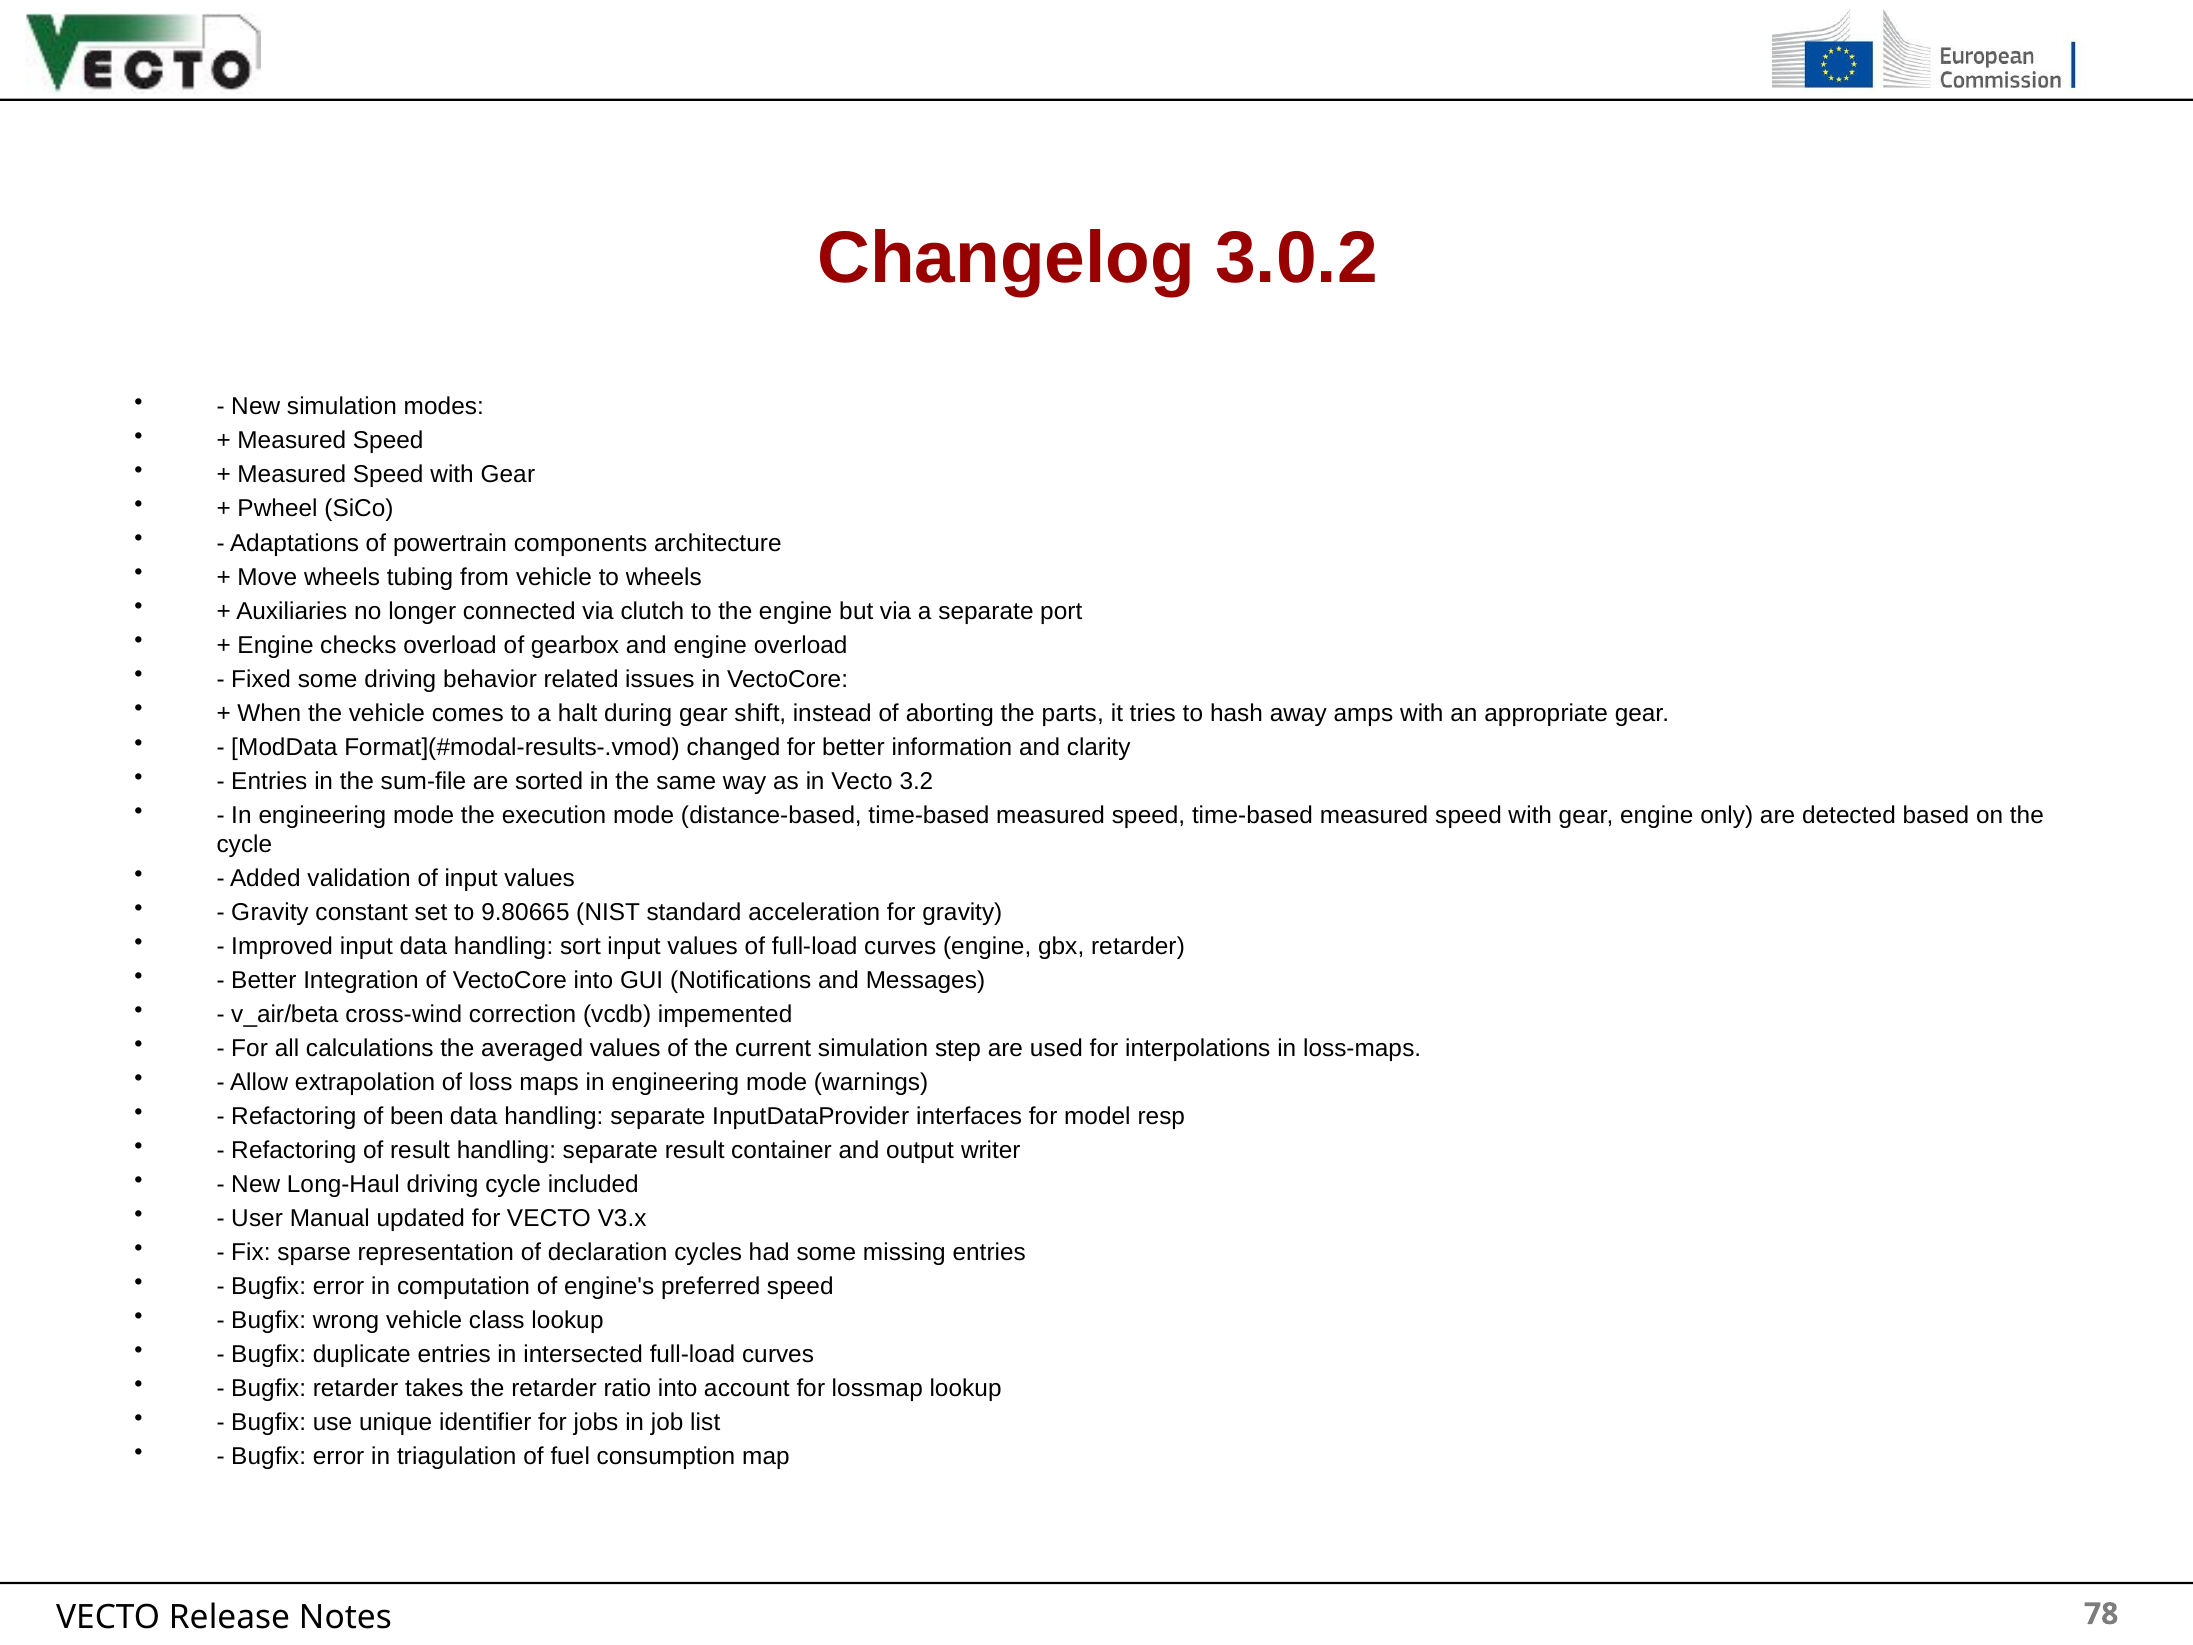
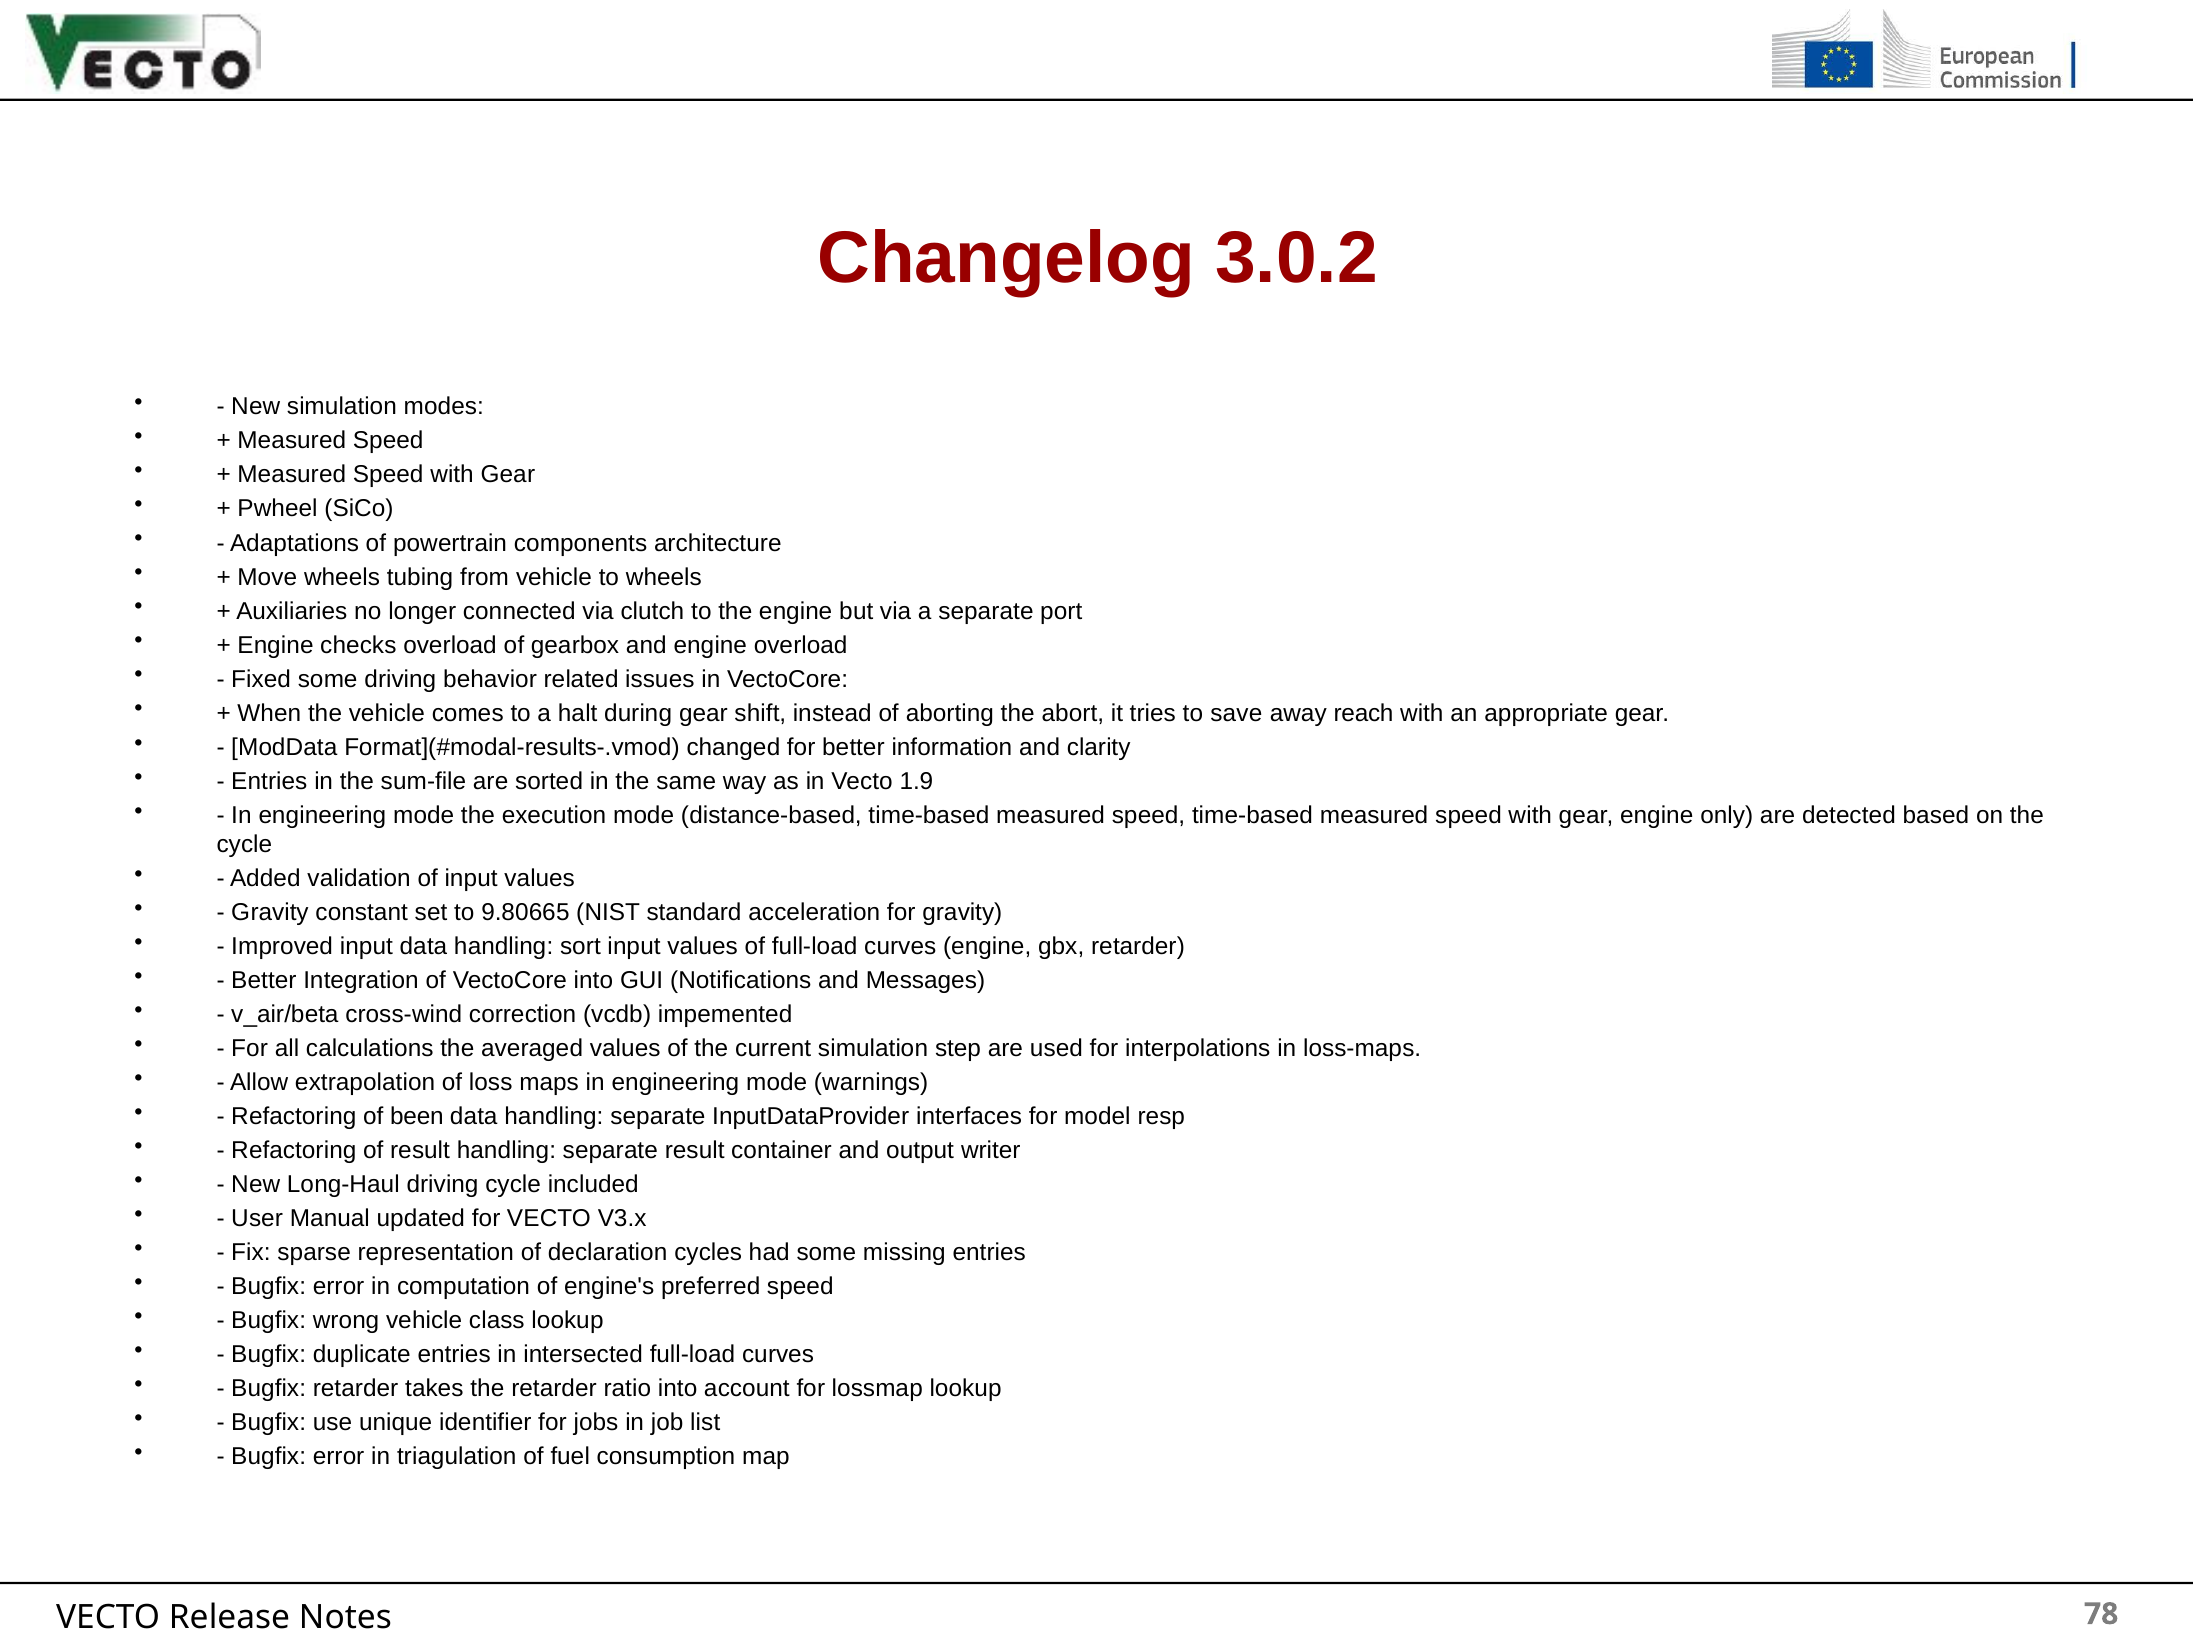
parts: parts -> abort
hash: hash -> save
amps: amps -> reach
3.2: 3.2 -> 1.9
